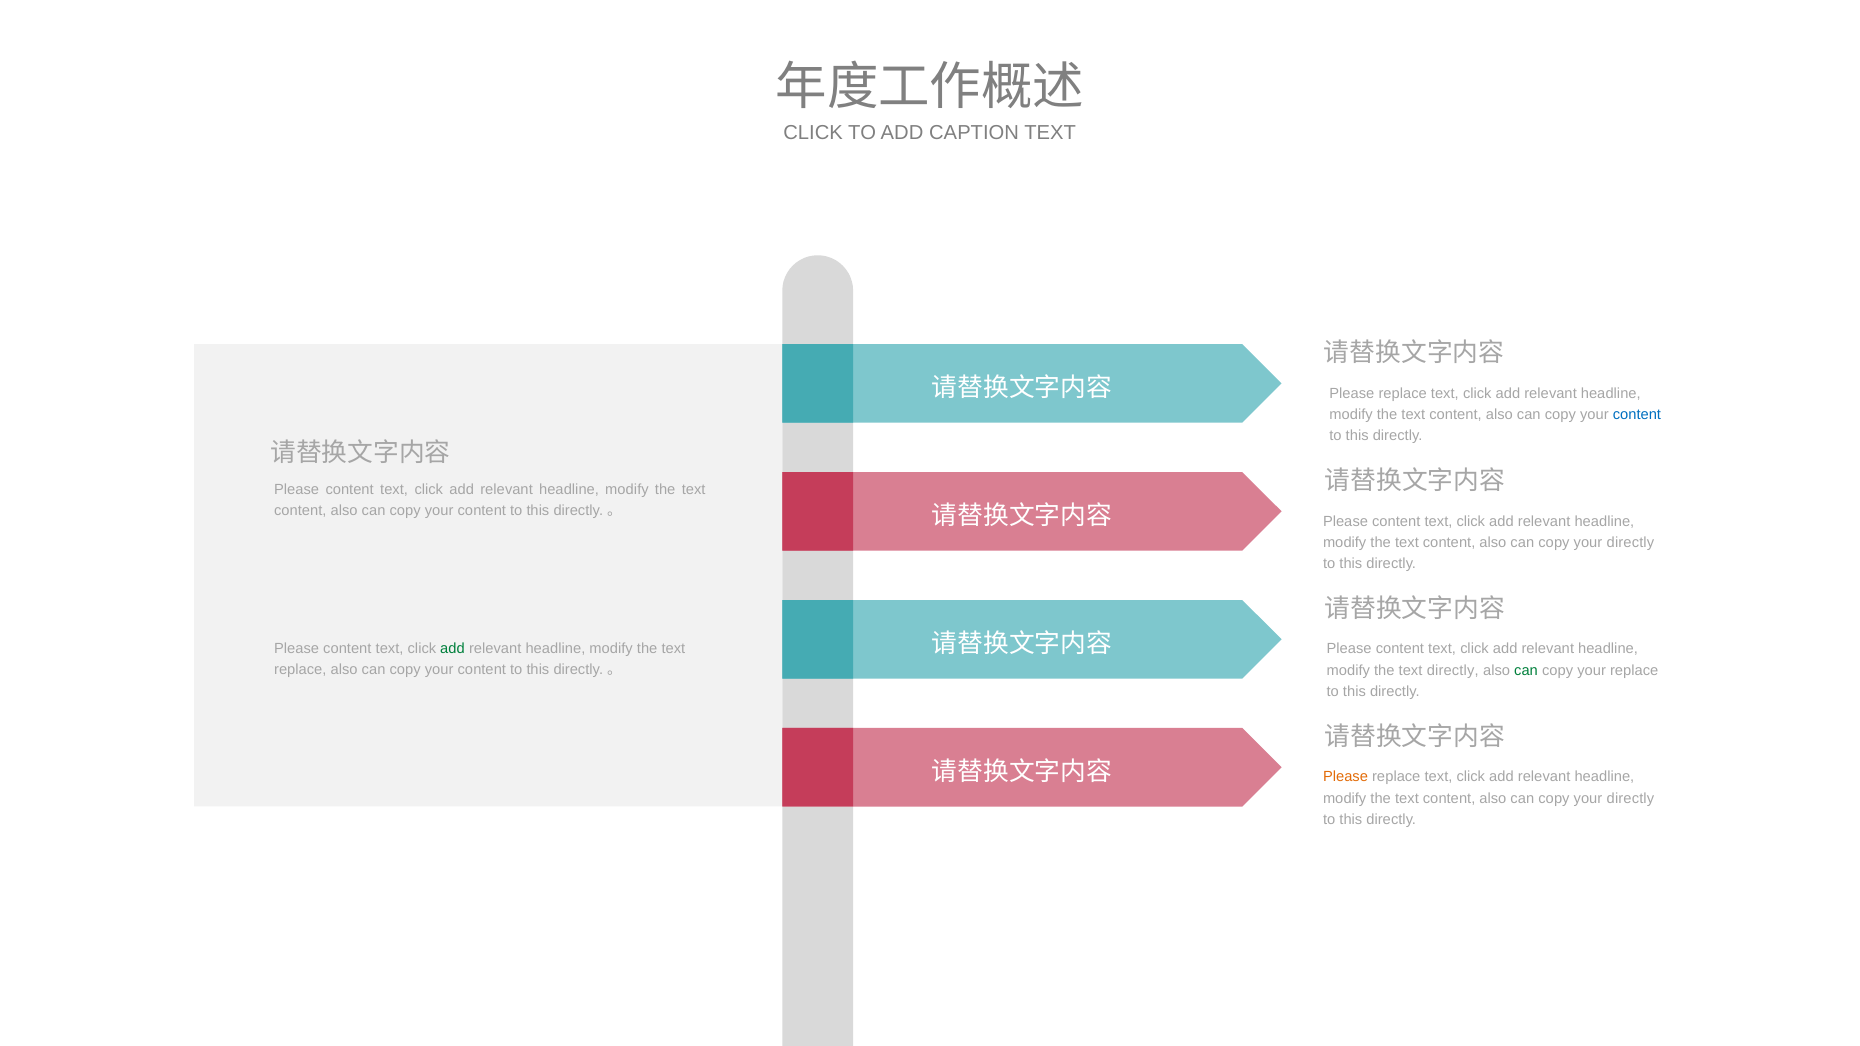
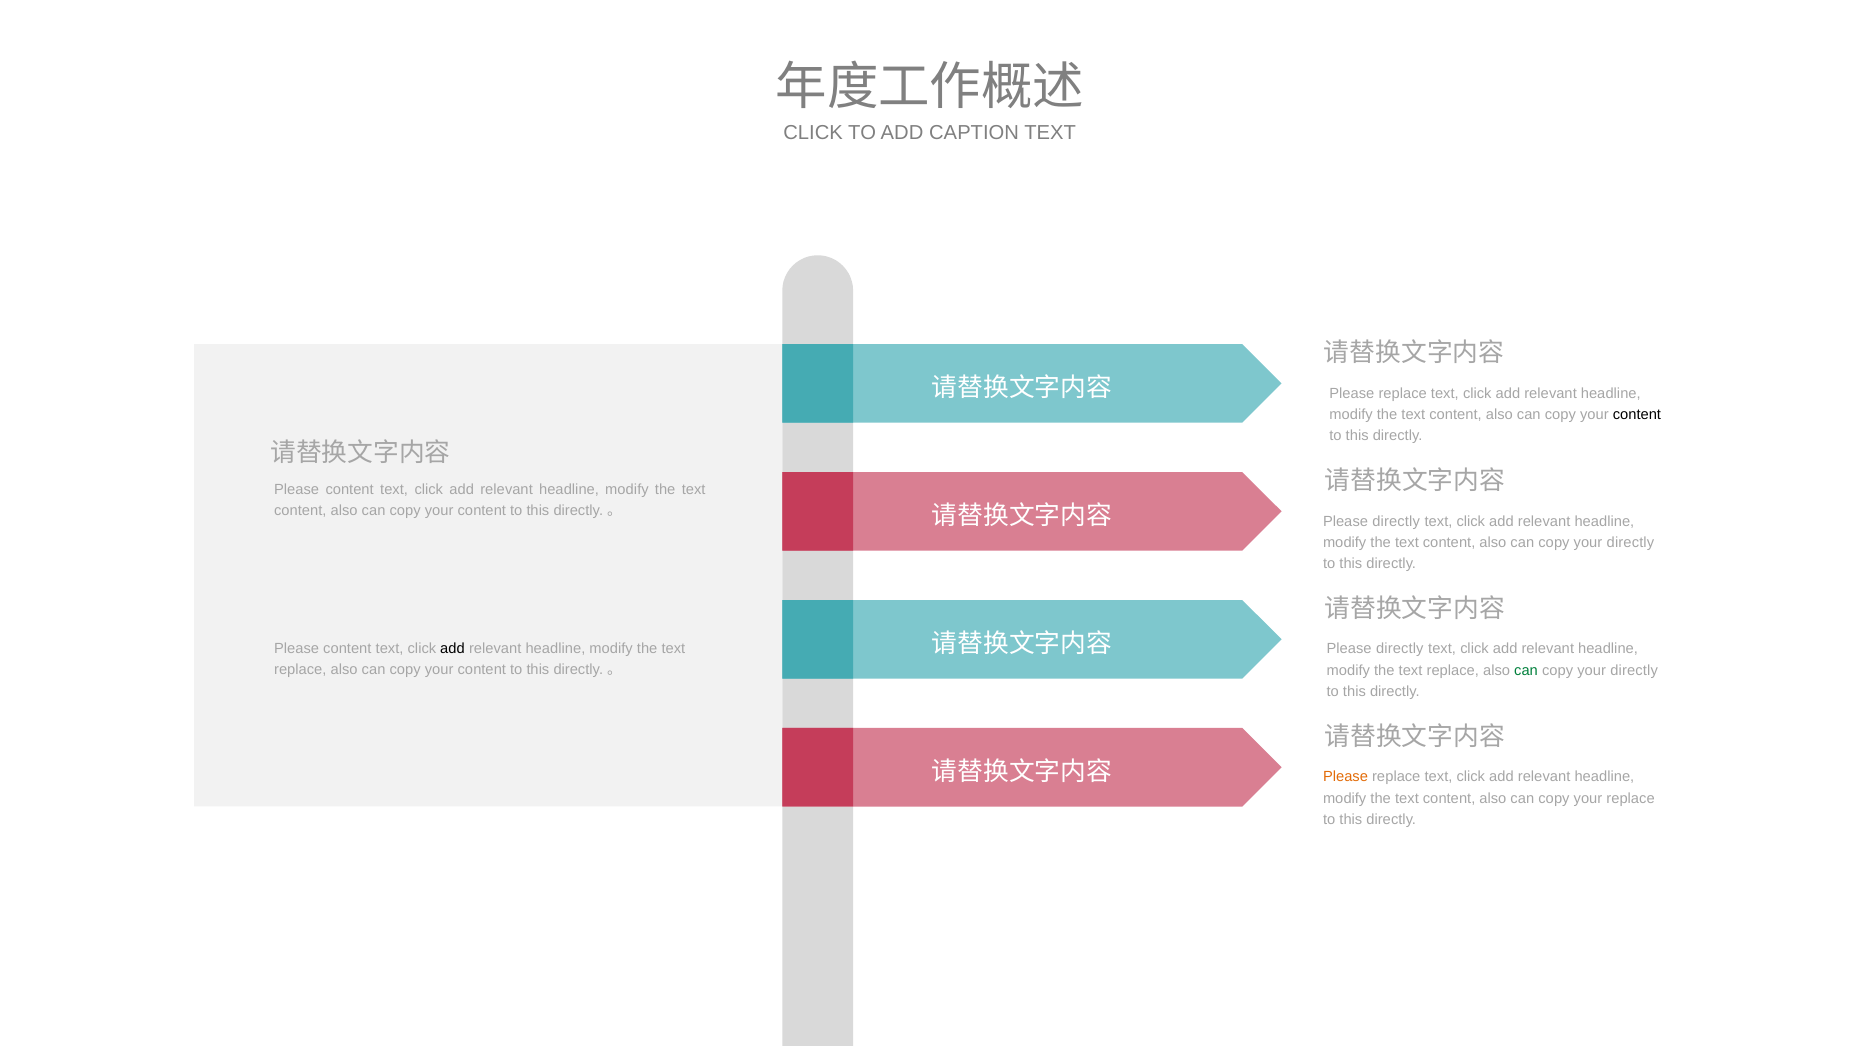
content at (1637, 414) colour: blue -> black
content at (1396, 521): content -> directly
add at (453, 649) colour: green -> black
content at (1400, 649): content -> directly
directly at (1453, 670): directly -> replace
replace at (1634, 670): replace -> directly
directly at (1630, 798): directly -> replace
